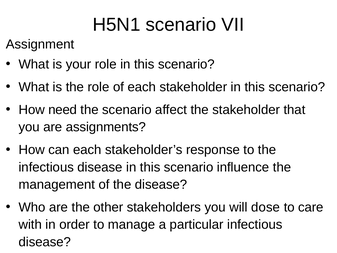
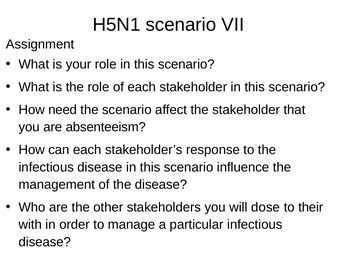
assignments: assignments -> absenteeism
care: care -> their
